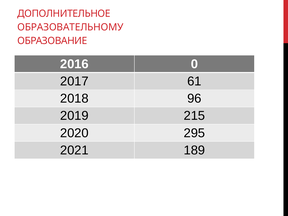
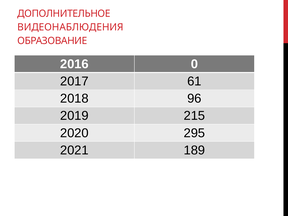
ОБРАЗОВАТЕЛЬНОМУ: ОБРАЗОВАТЕЛЬНОМУ -> ВИДЕОНАБЛЮДЕНИЯ
